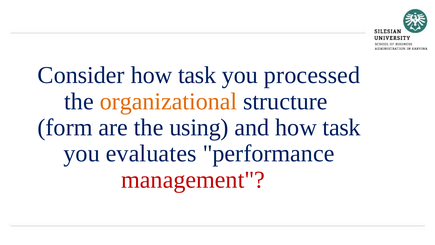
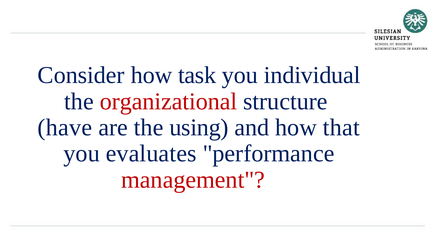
processed: processed -> individual
organizational colour: orange -> red
form: form -> have
and how task: task -> that
